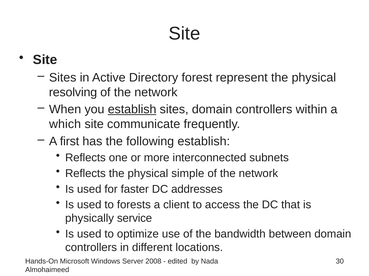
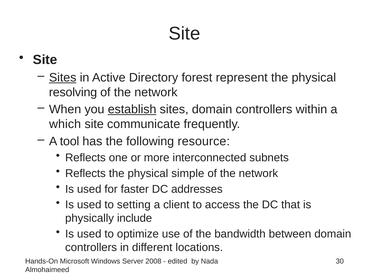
Sites at (63, 78) underline: none -> present
first: first -> tool
following establish: establish -> resource
forests: forests -> setting
service: service -> include
